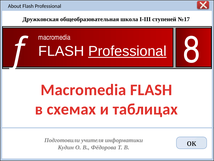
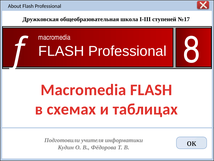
Professional at (127, 51) underline: present -> none
